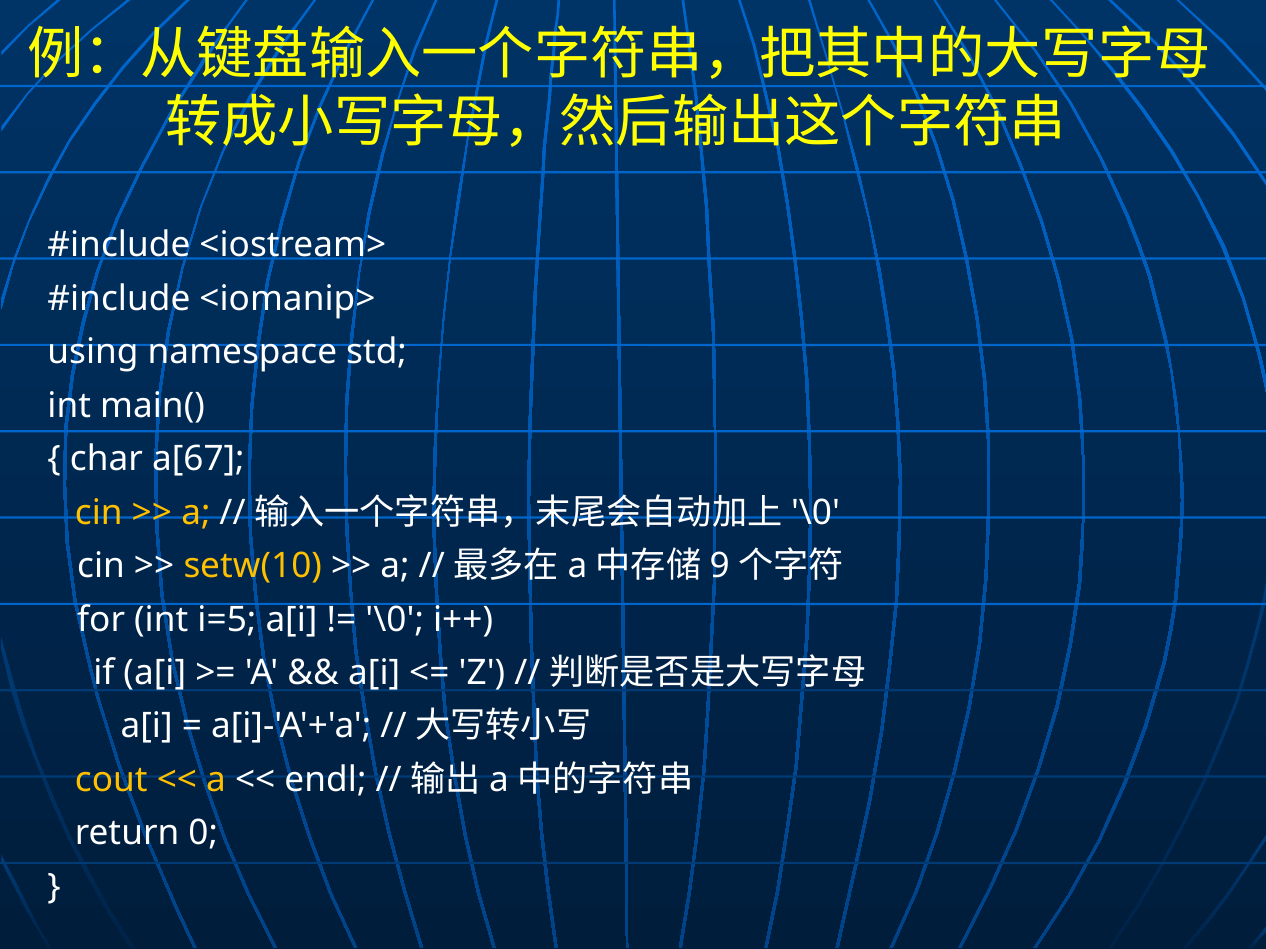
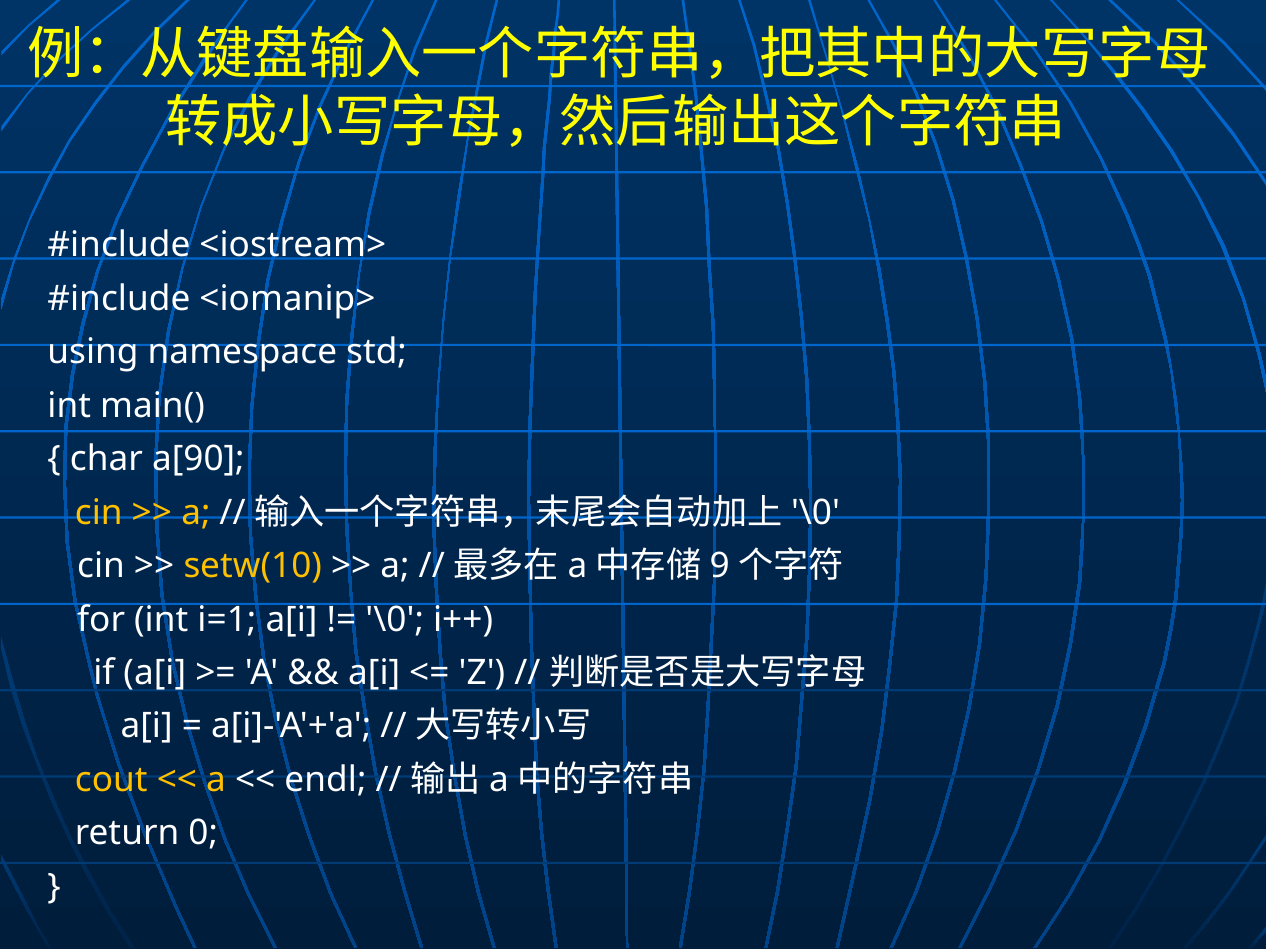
a[67: a[67 -> a[90
i=5: i=5 -> i=1
